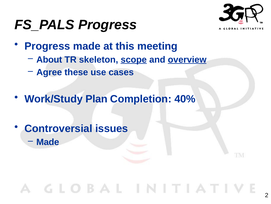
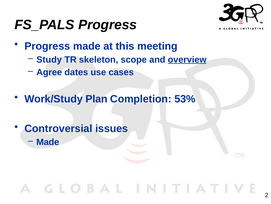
About: About -> Study
scope underline: present -> none
these: these -> dates
40%: 40% -> 53%
